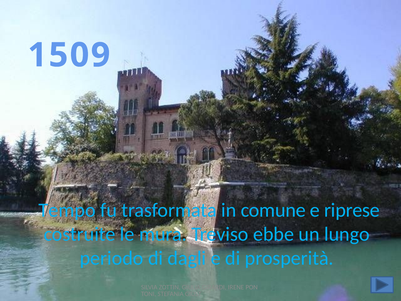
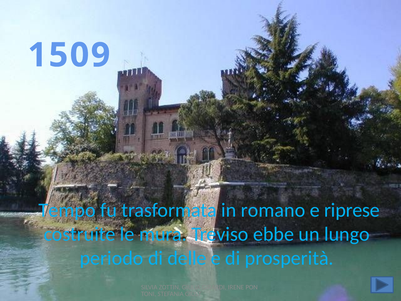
comune: comune -> romano
dagli: dagli -> delle
